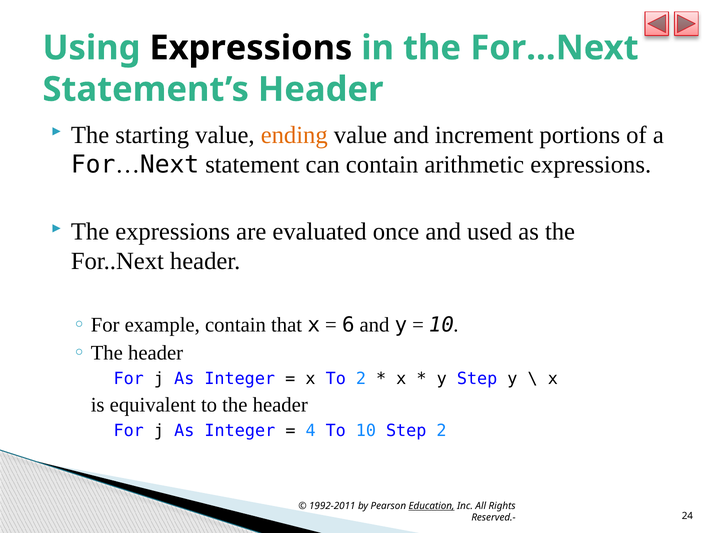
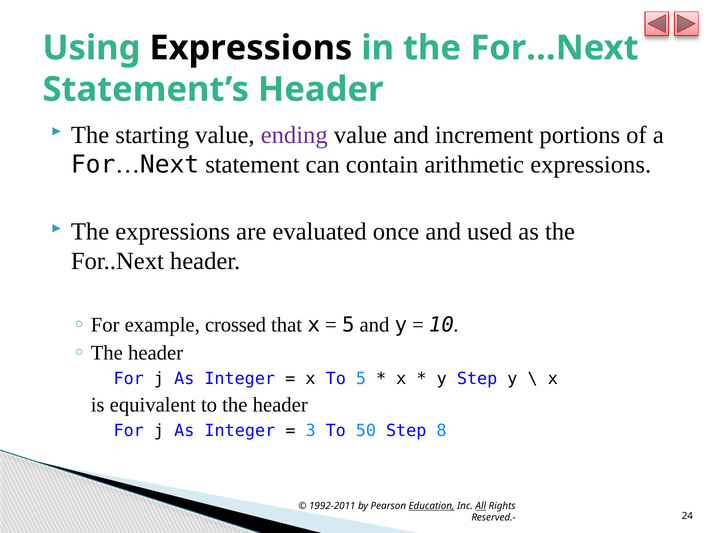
ending colour: orange -> purple
example contain: contain -> crossed
6 at (348, 325): 6 -> 5
To 2: 2 -> 5
4: 4 -> 3
To 10: 10 -> 50
Step 2: 2 -> 8
All underline: none -> present
